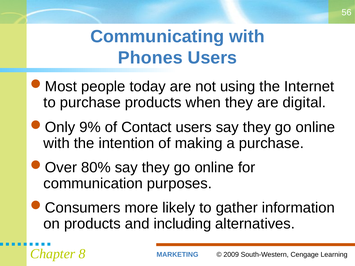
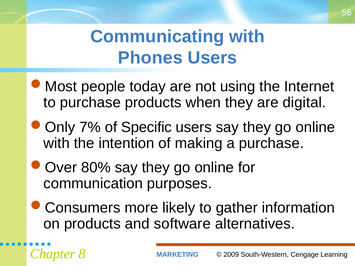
9%: 9% -> 7%
Contact: Contact -> Specific
including: including -> software
